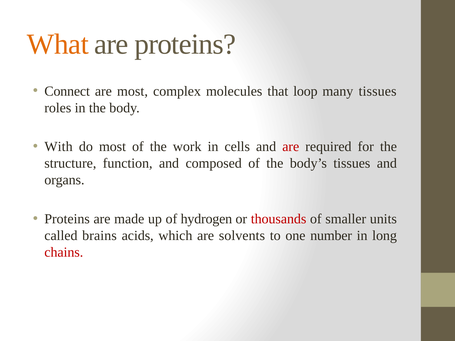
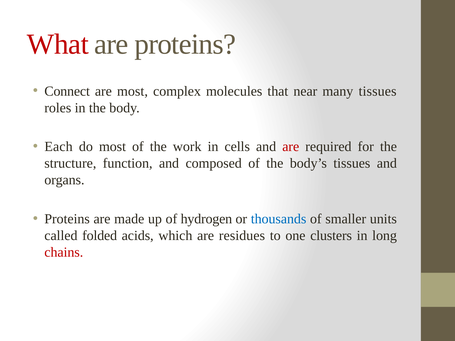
What colour: orange -> red
loop: loop -> near
With: With -> Each
thousands colour: red -> blue
brains: brains -> folded
solvents: solvents -> residues
number: number -> clusters
